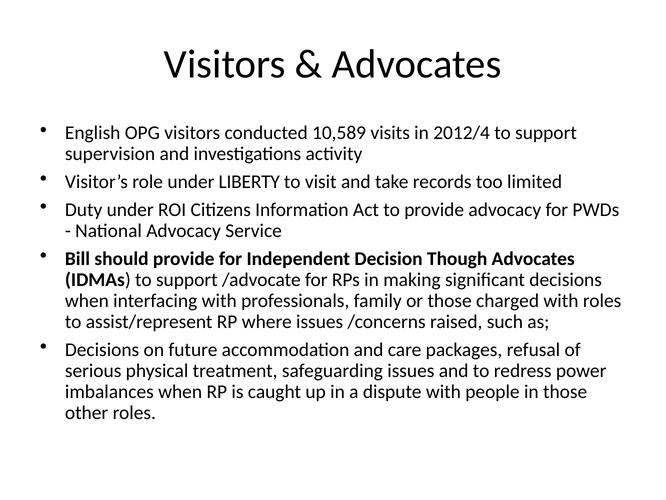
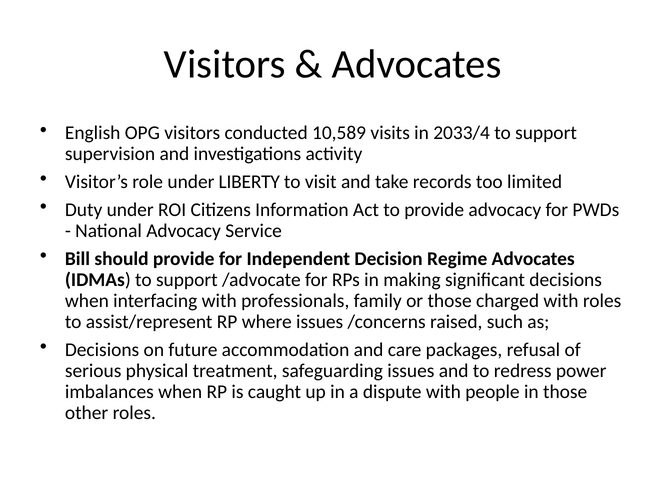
2012/4: 2012/4 -> 2033/4
Though: Though -> Regime
